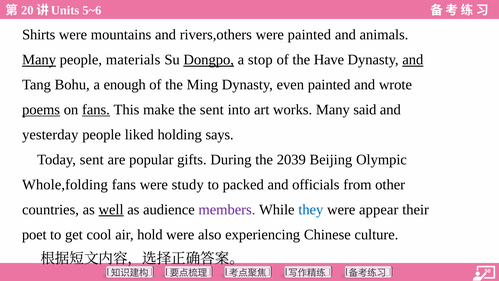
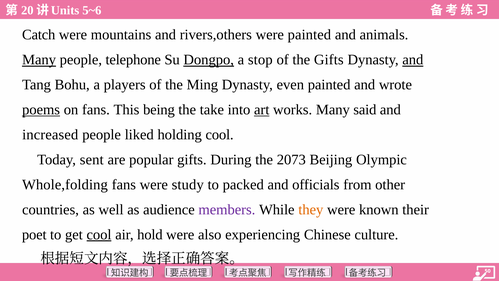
Shirts: Shirts -> Catch
materials: materials -> telephone
the Have: Have -> Gifts
enough: enough -> players
fans at (96, 110) underline: present -> none
make: make -> being
the sent: sent -> take
art underline: none -> present
yesterday: yesterday -> increased
holding says: says -> cool
2039: 2039 -> 2073
well underline: present -> none
they colour: blue -> orange
appear: appear -> known
cool at (99, 234) underline: none -> present
